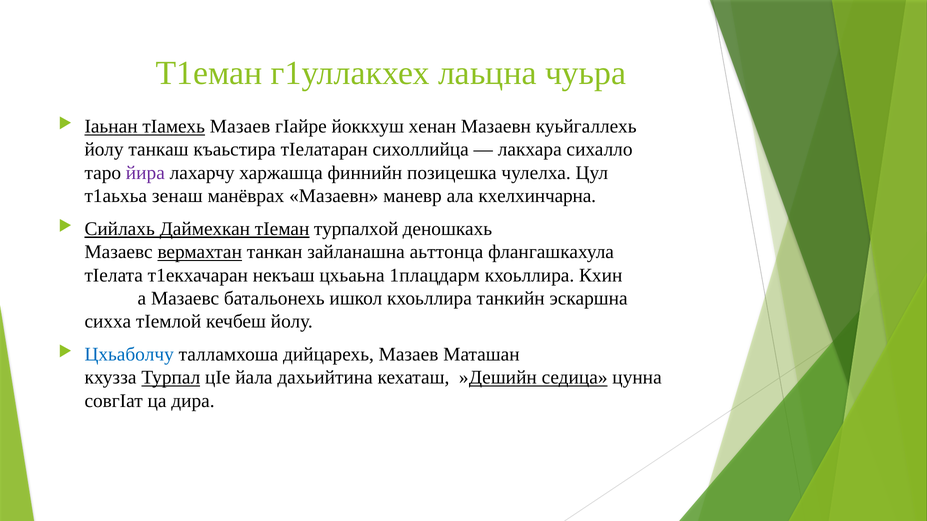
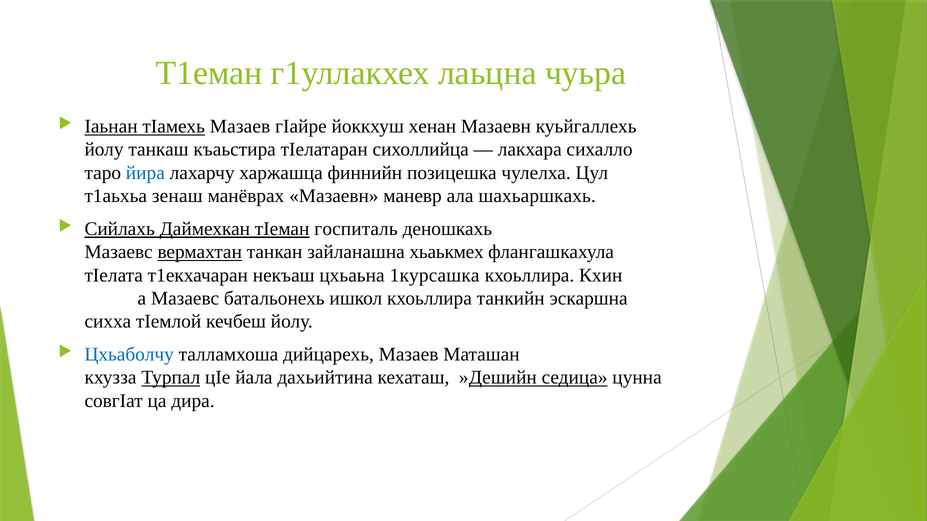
йира colour: purple -> blue
кхелхинчарна: кхелхинчарна -> шахьаршкахь
турпалхой: турпалхой -> госпиталь
аьттонца: аьттонца -> хьаькмех
1плацдарм: 1плацдарм -> 1курсашка
